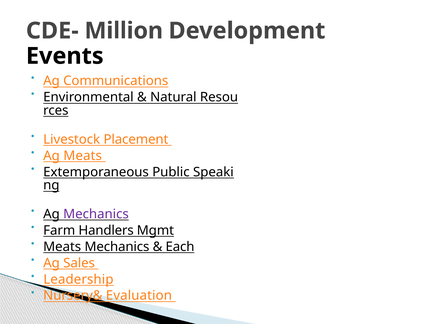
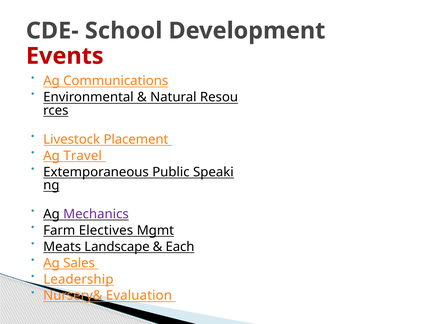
Million: Million -> School
Events colour: black -> red
Ag Meats: Meats -> Travel
Handlers: Handlers -> Electives
Meats Mechanics: Mechanics -> Landscape
